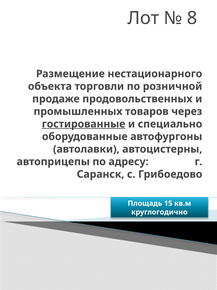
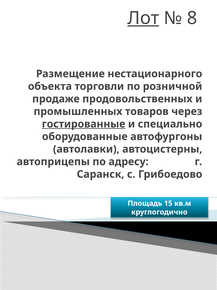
Лот underline: none -> present
